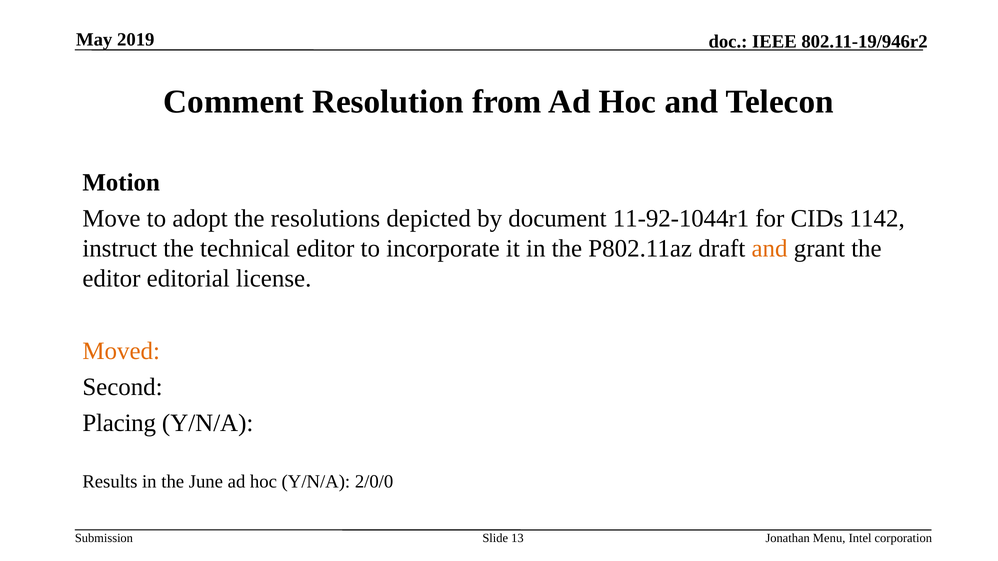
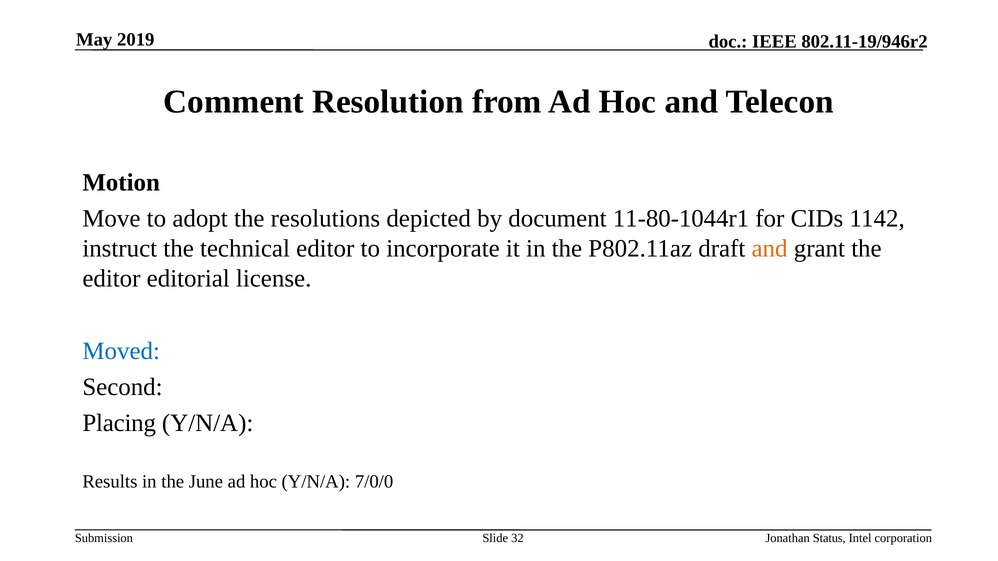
11-92-1044r1: 11-92-1044r1 -> 11-80-1044r1
Moved colour: orange -> blue
2/0/0: 2/0/0 -> 7/0/0
13: 13 -> 32
Menu: Menu -> Status
